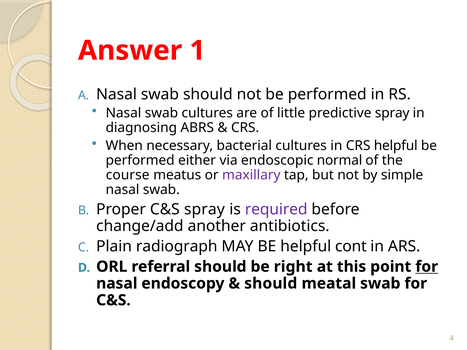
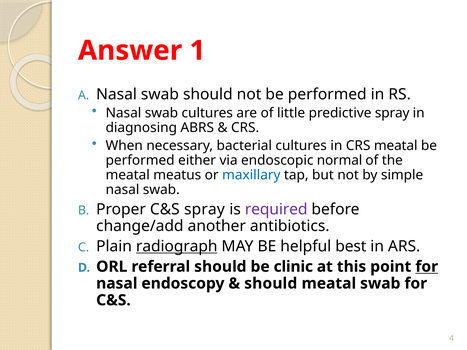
CRS helpful: helpful -> meatal
course at (128, 175): course -> meatal
maxillary colour: purple -> blue
radiograph underline: none -> present
cont: cont -> best
right: right -> clinic
